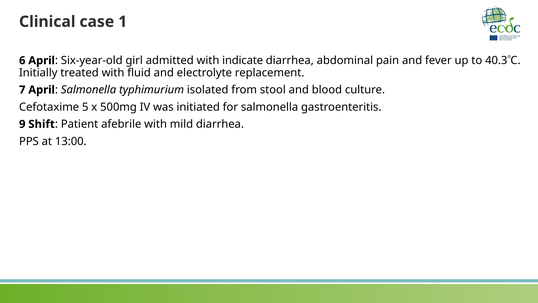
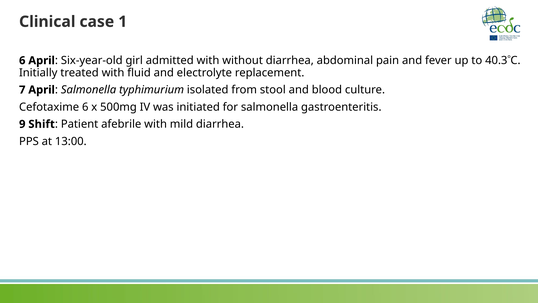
indicate: indicate -> without
Cefotaxime 5: 5 -> 6
